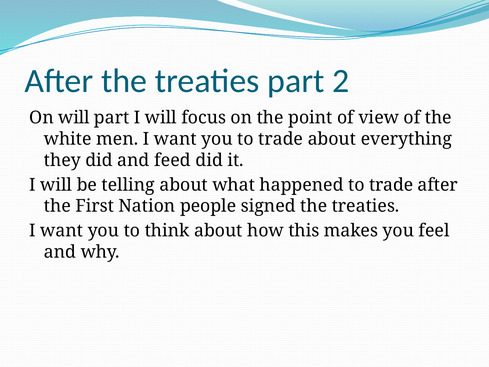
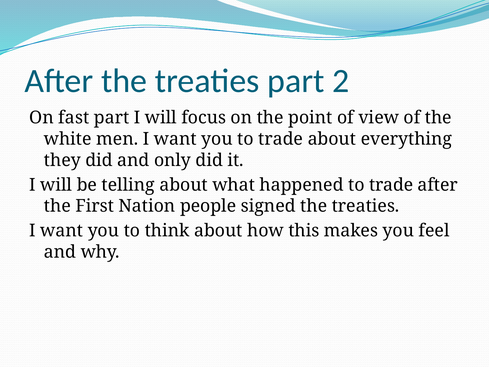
On will: will -> fast
feed: feed -> only
